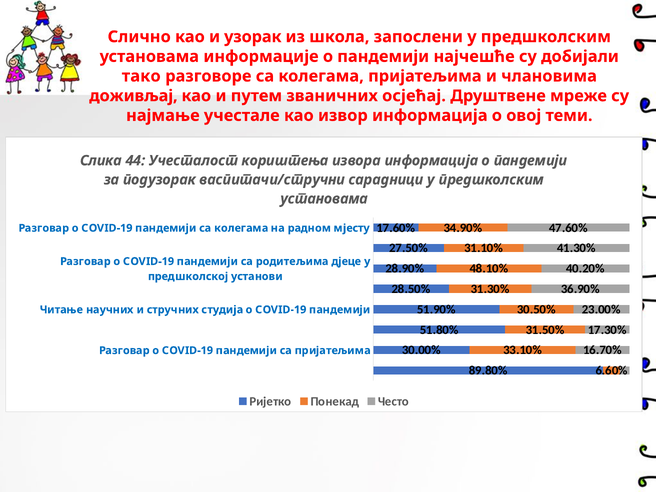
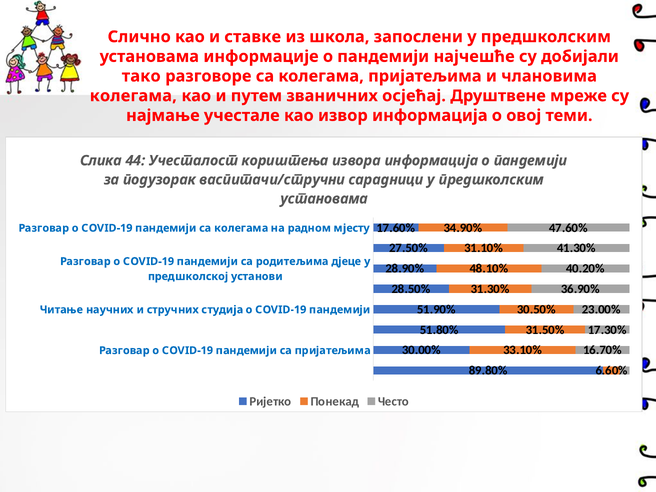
узорак: узорак -> ставке
доживљај at (133, 96): доживљај -> колегама
